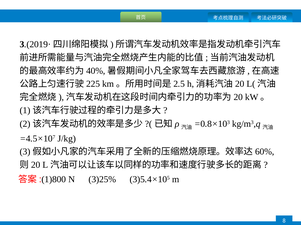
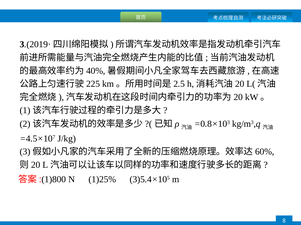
3)25%: 3)25% -> 1)25%
